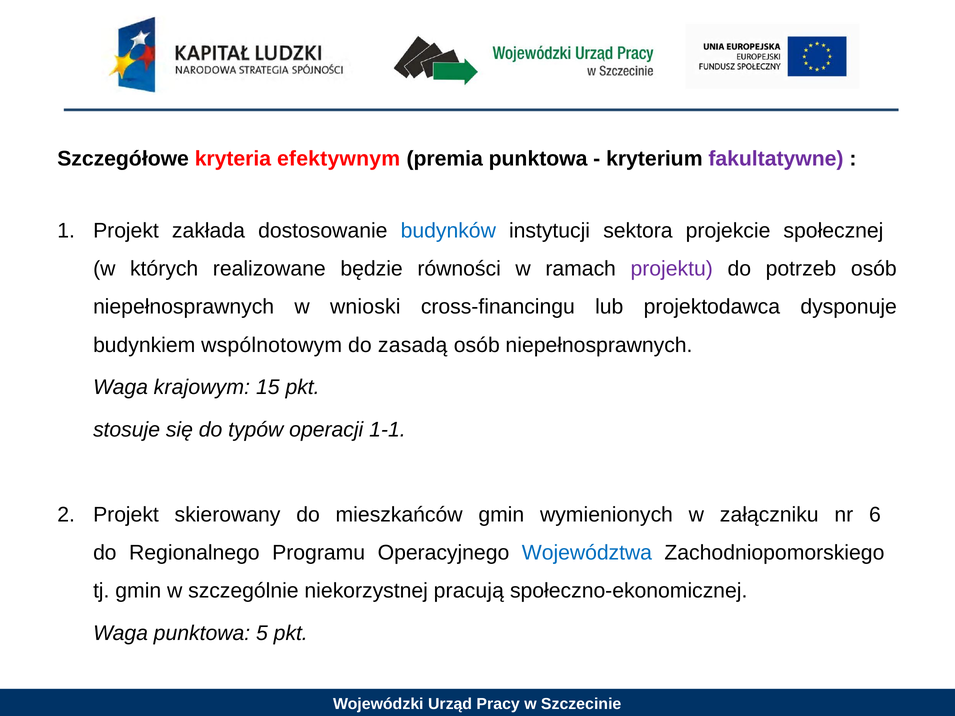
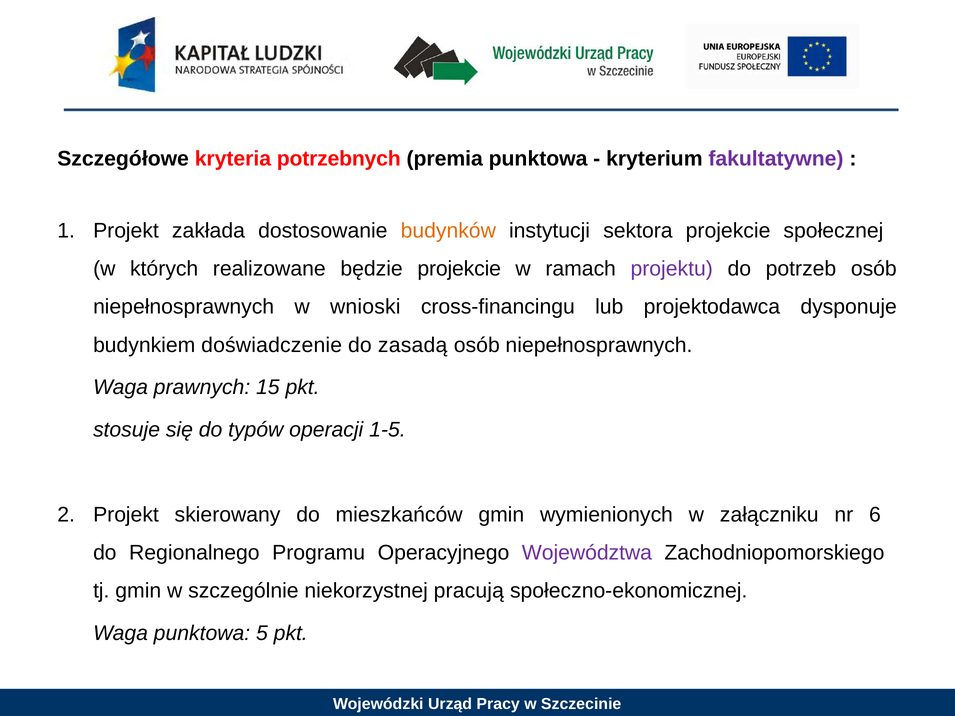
efektywnym: efektywnym -> potrzebnych
budynków colour: blue -> orange
będzie równości: równości -> projekcie
wspólnotowym: wspólnotowym -> doświadczenie
krajowym: krajowym -> prawnych
1-1: 1-1 -> 1-5
Województwa colour: blue -> purple
